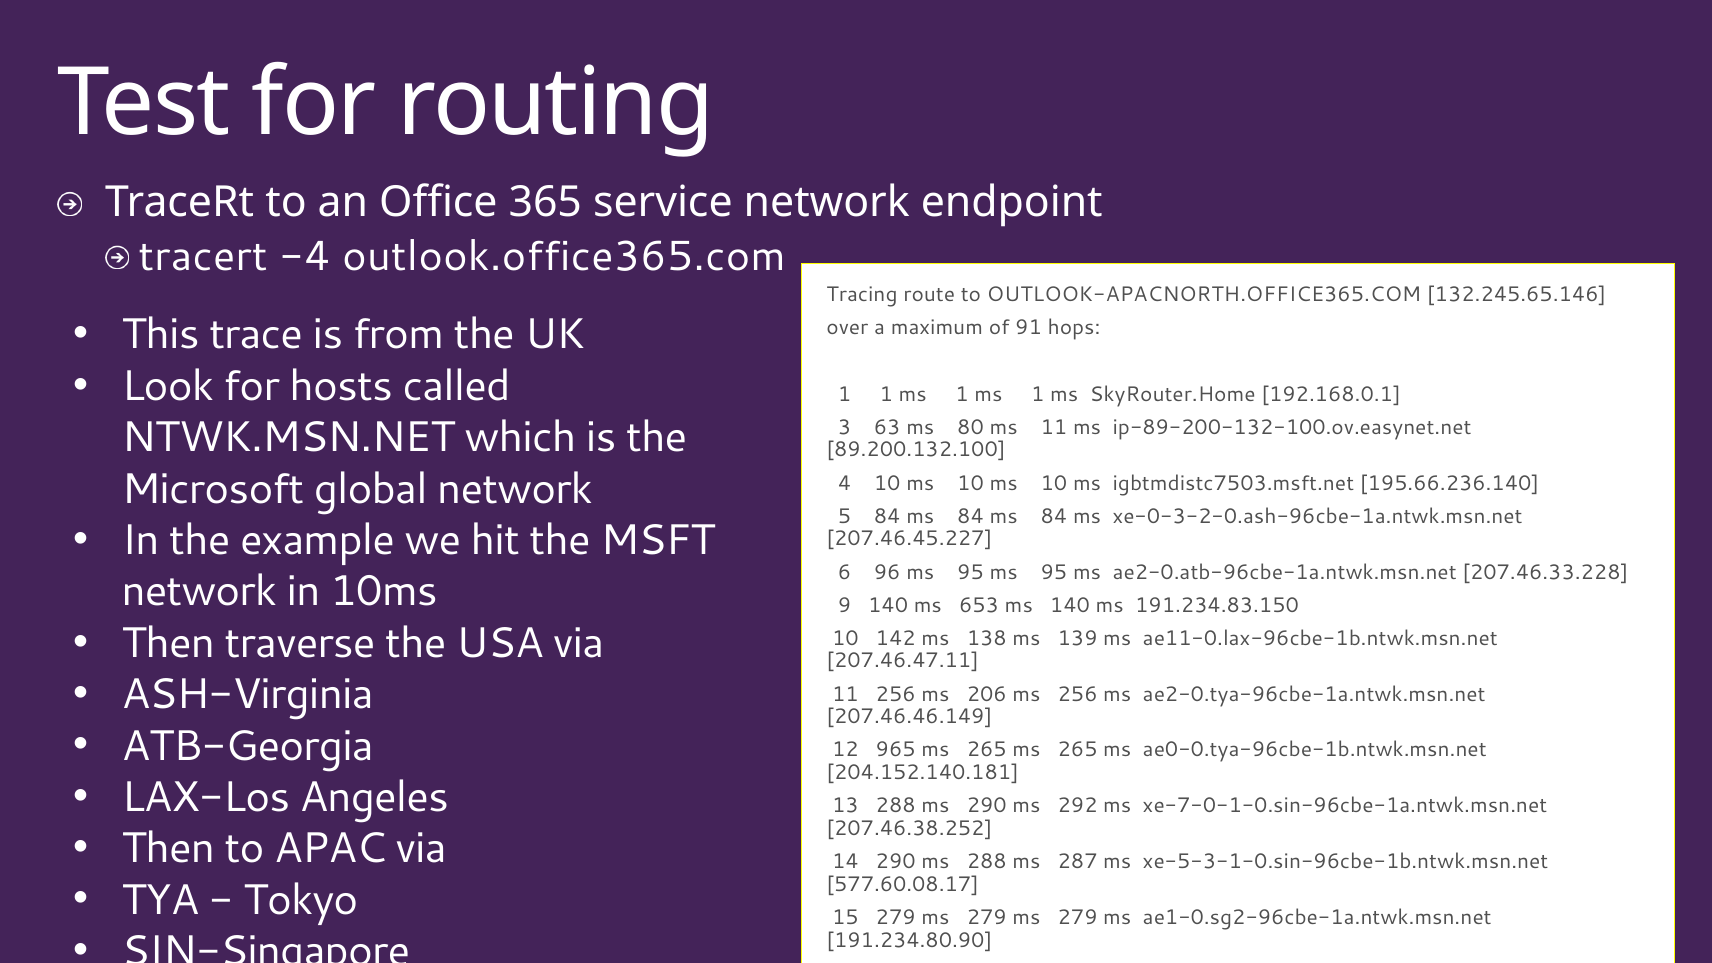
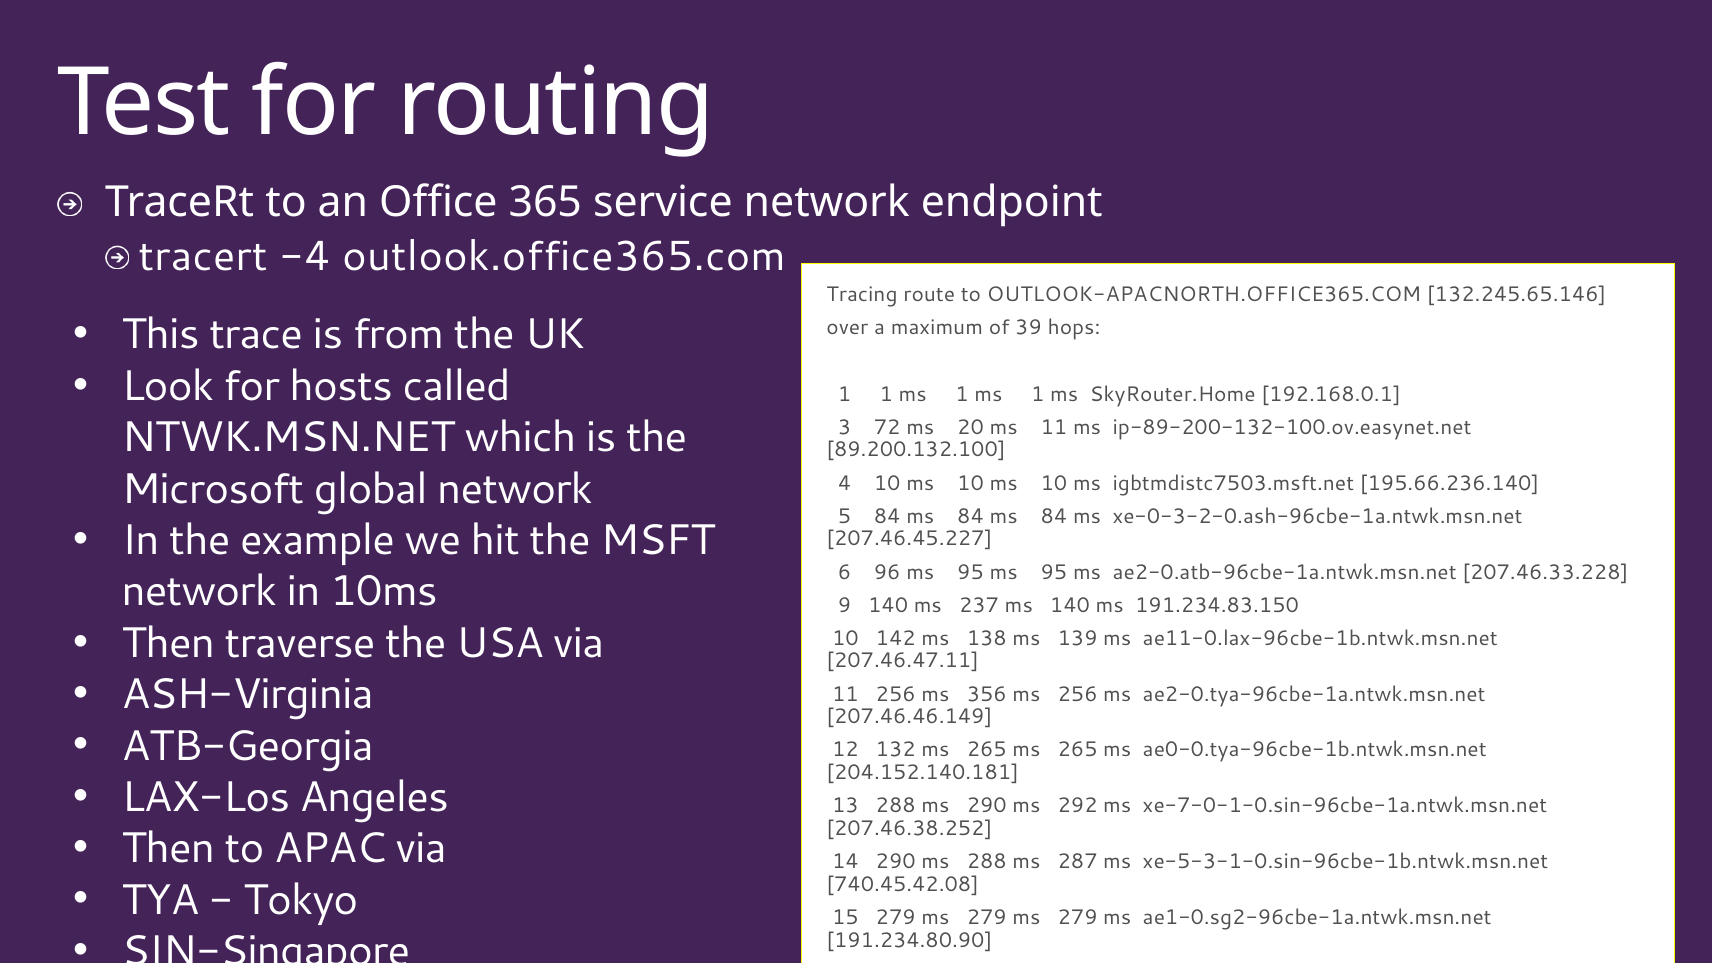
91: 91 -> 39
63: 63 -> 72
80: 80 -> 20
653: 653 -> 237
206: 206 -> 356
965: 965 -> 132
577.60.08.17: 577.60.08.17 -> 740.45.42.08
